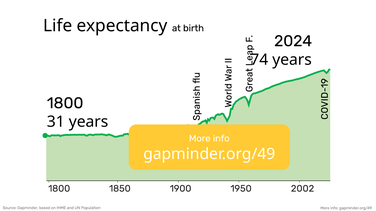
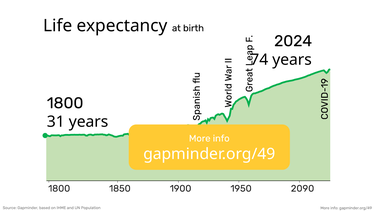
2002: 2002 -> 2090
